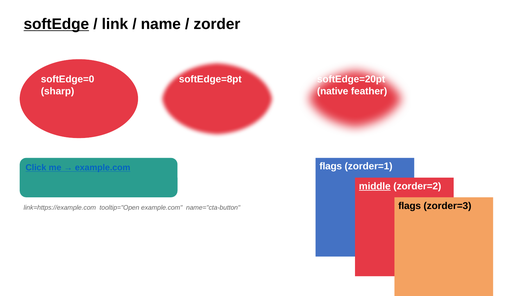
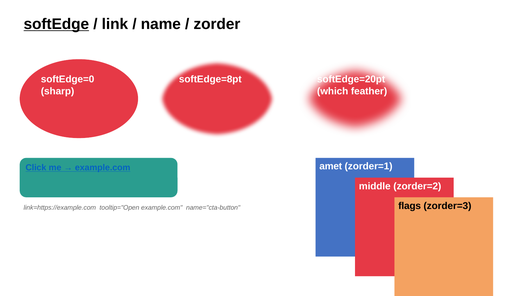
native: native -> which
flags at (331, 166): flags -> amet
middle underline: present -> none
